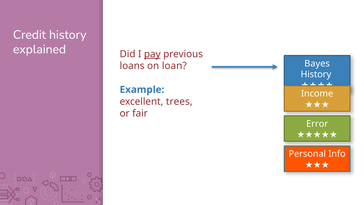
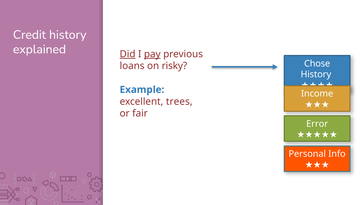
Did underline: none -> present
Bayes: Bayes -> Chose
loan: loan -> risky
